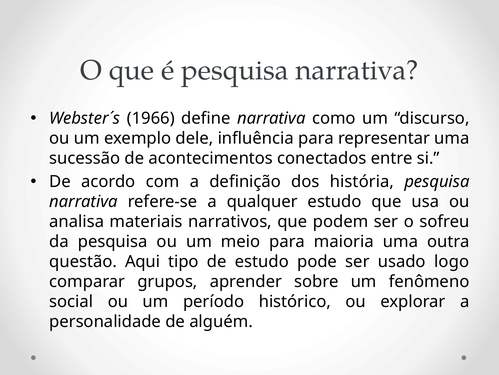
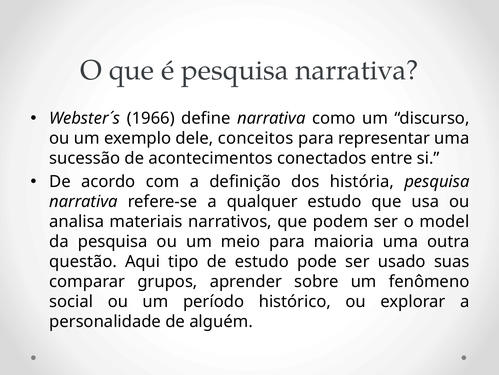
influência: influência -> conceitos
sofreu: sofreu -> model
logo: logo -> suas
